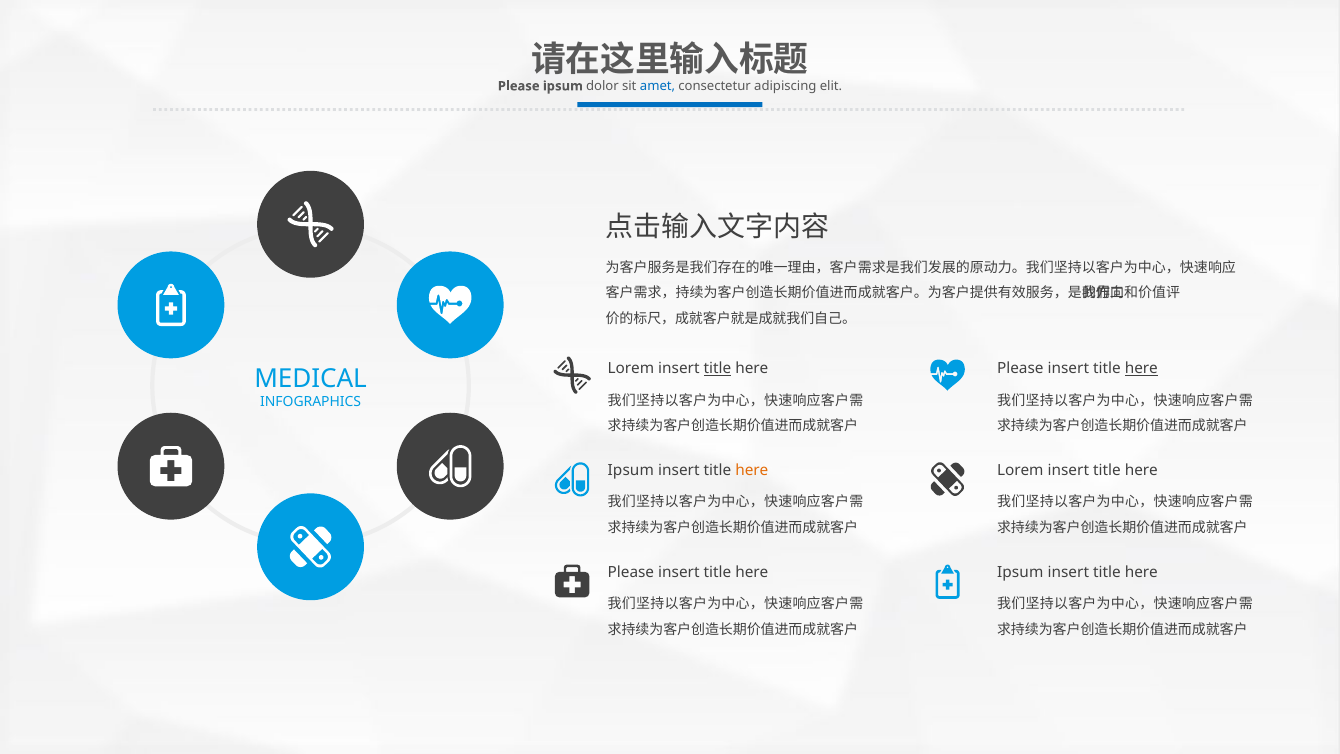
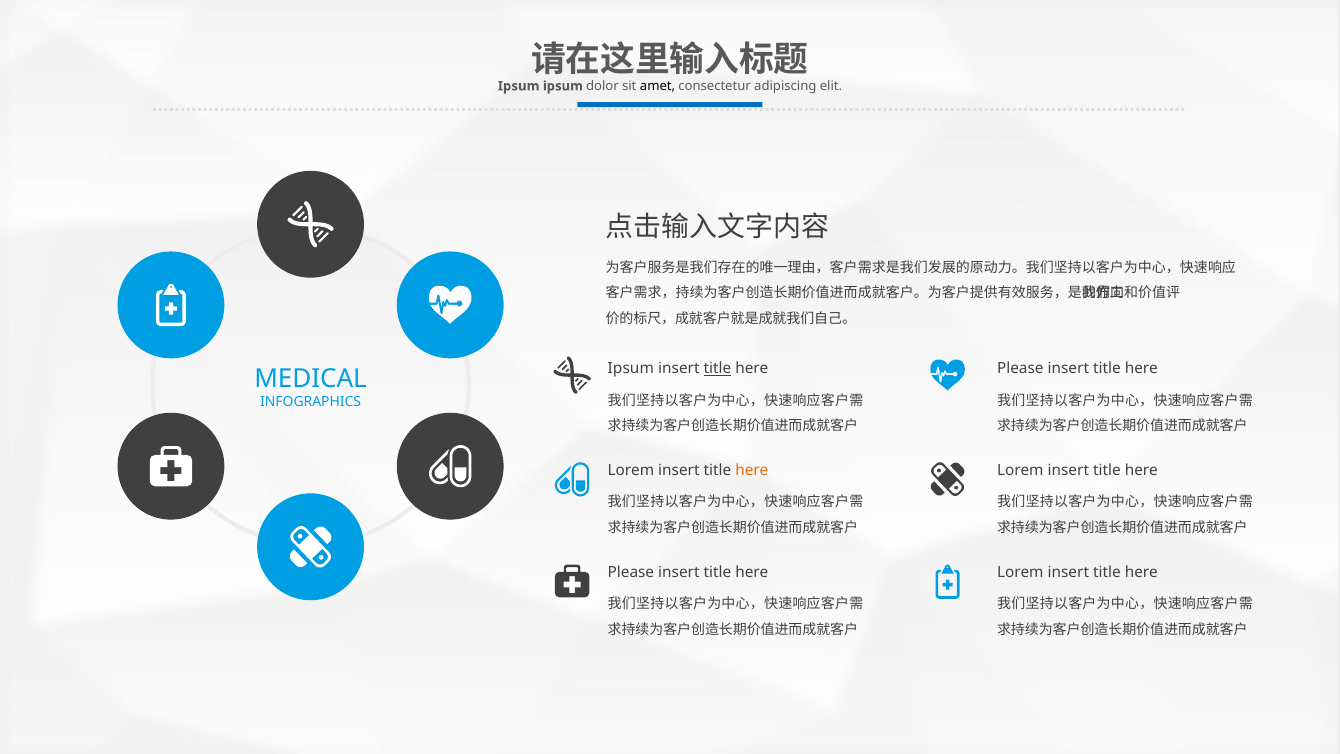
Please at (519, 86): Please -> Ipsum
amet colour: blue -> black
Lorem at (631, 368): Lorem -> Ipsum
here at (1141, 368) underline: present -> none
Ipsum at (631, 470): Ipsum -> Lorem
Ipsum at (1020, 572): Ipsum -> Lorem
